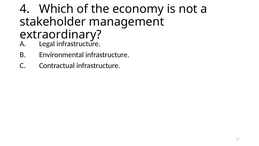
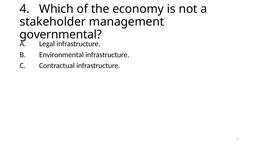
extraordinary: extraordinary -> governmental
